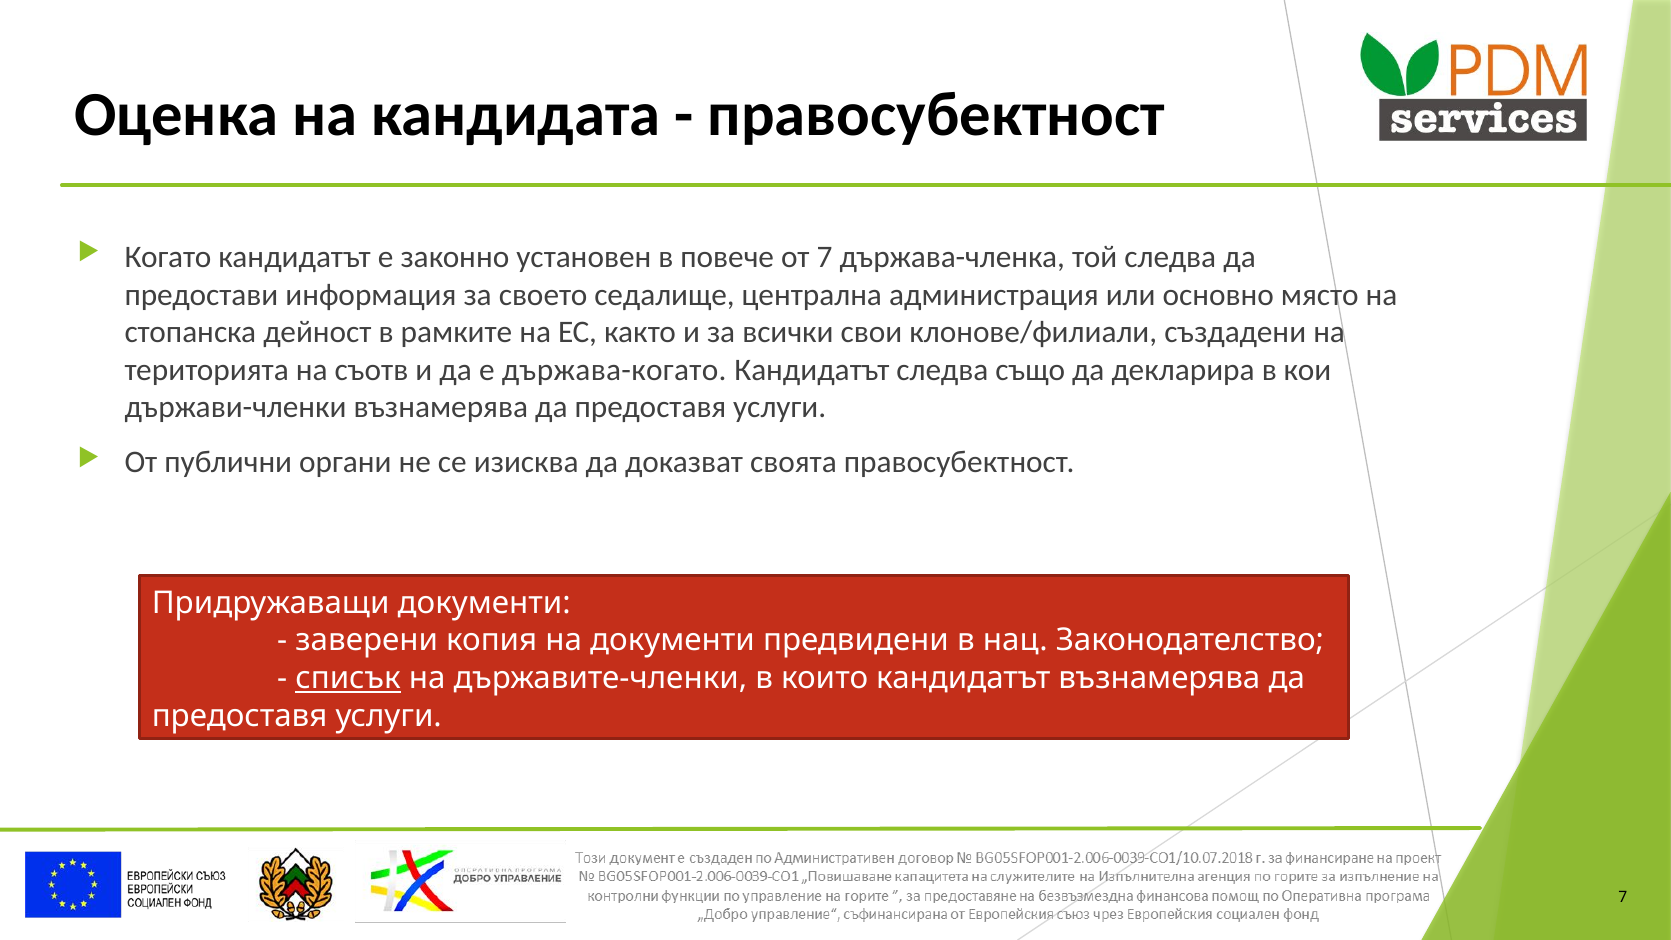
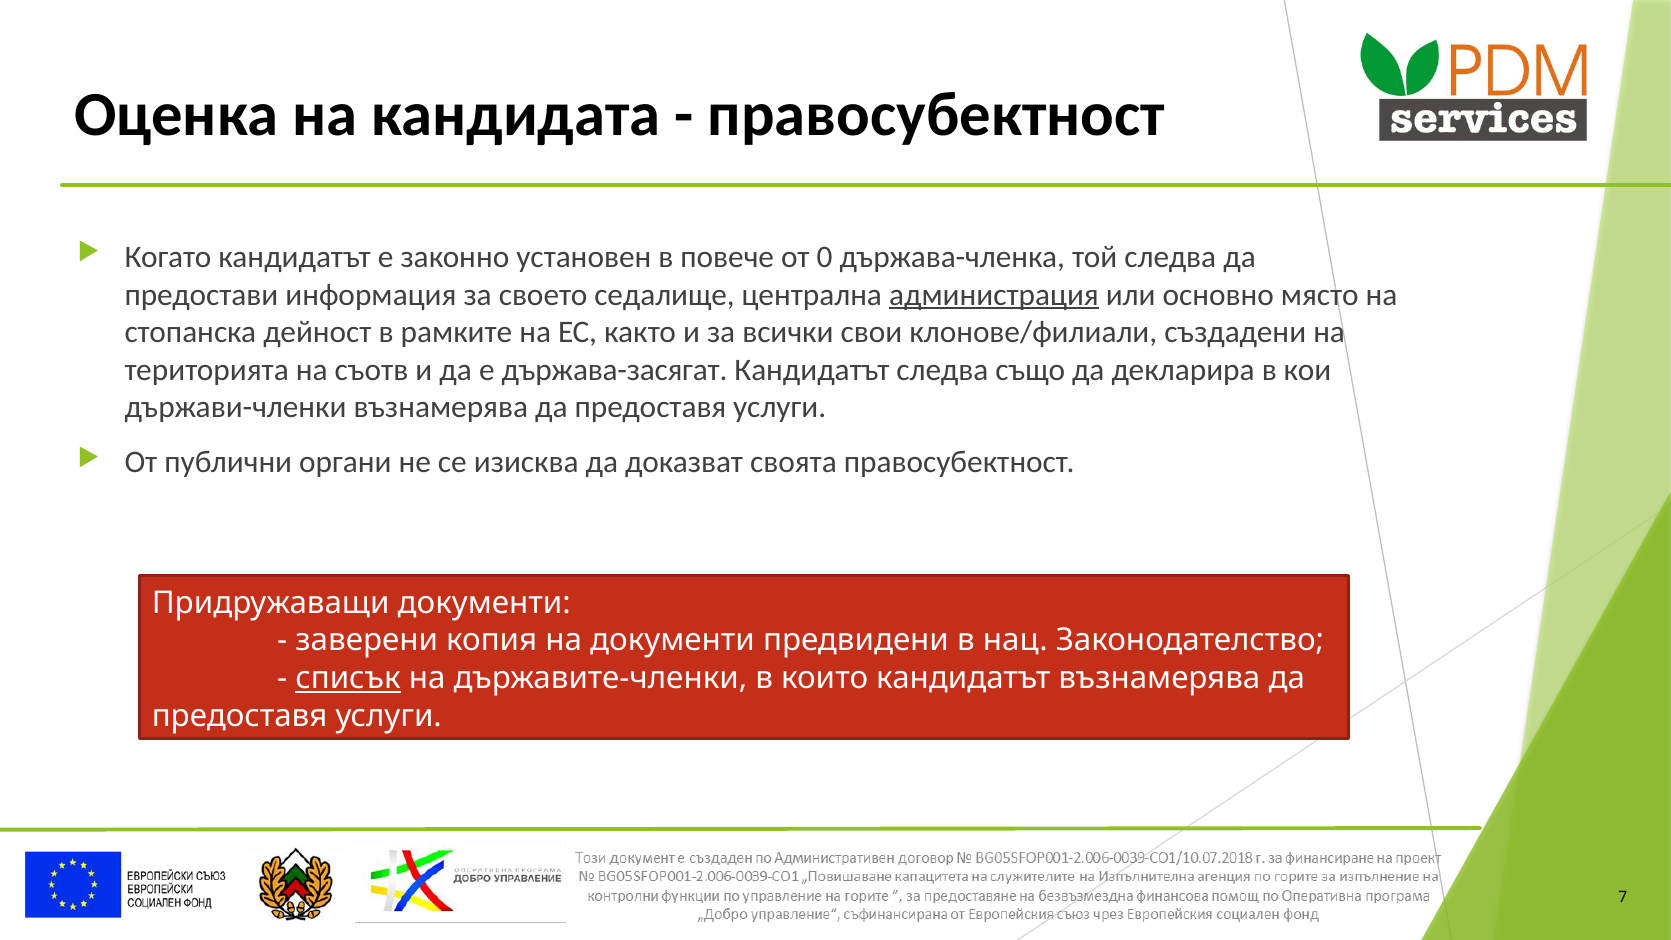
от 7: 7 -> 0
администрация underline: none -> present
държава-когато: държава-когато -> държава-засягат
